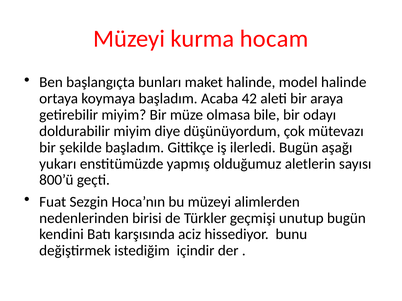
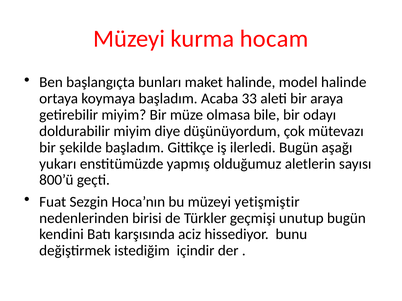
42: 42 -> 33
alimlerden: alimlerden -> yetişmiştir
